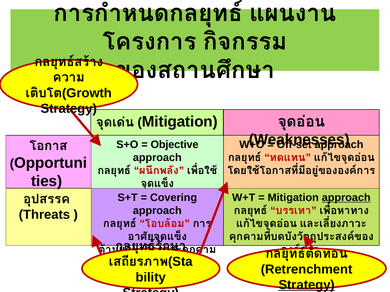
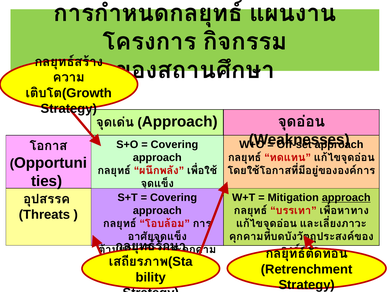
Mitigation at (180, 122): Mitigation -> Approach
Objective at (175, 145): Objective -> Covering
Strategy at (307, 285) underline: present -> none
